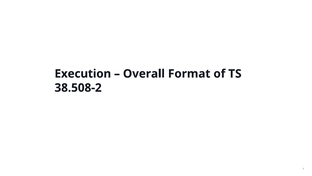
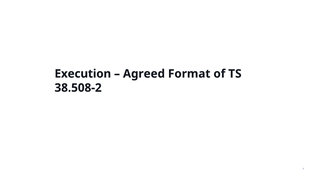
Overall: Overall -> Agreed
